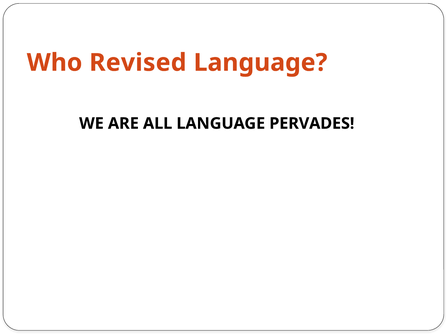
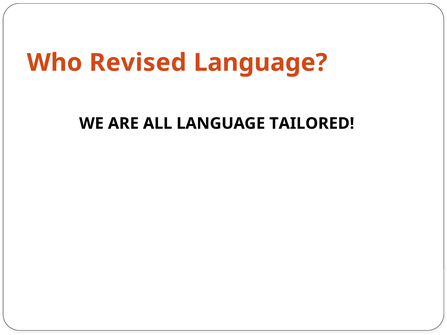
PERVADES: PERVADES -> TAILORED
